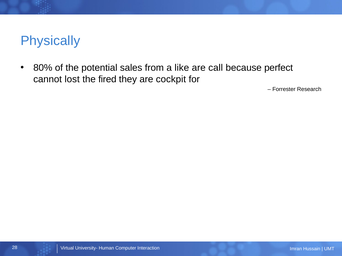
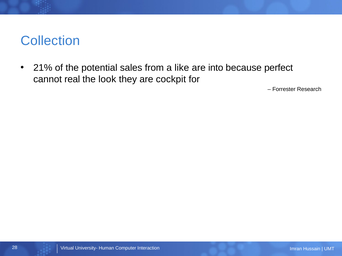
Physically: Physically -> Collection
80%: 80% -> 21%
call: call -> into
lost: lost -> real
fired: fired -> look
